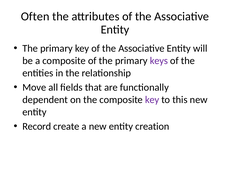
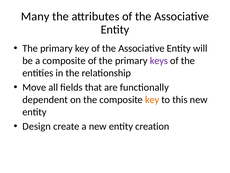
Often: Often -> Many
key at (152, 99) colour: purple -> orange
Record: Record -> Design
